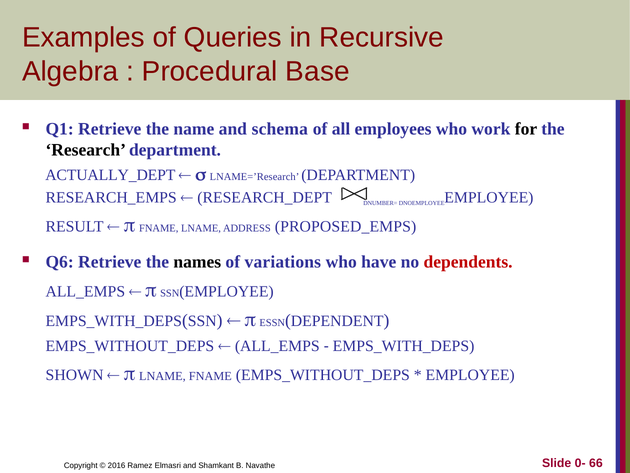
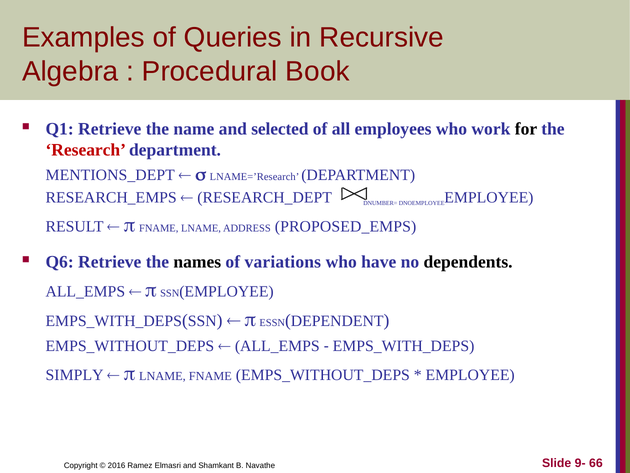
Base: Base -> Book
schema: schema -> selected
Research colour: black -> red
ACTUALLY_DEPT: ACTUALLY_DEPT -> MENTIONS_DEPT
dependents colour: red -> black
SHOWN: SHOWN -> SIMPLY
0-: 0- -> 9-
